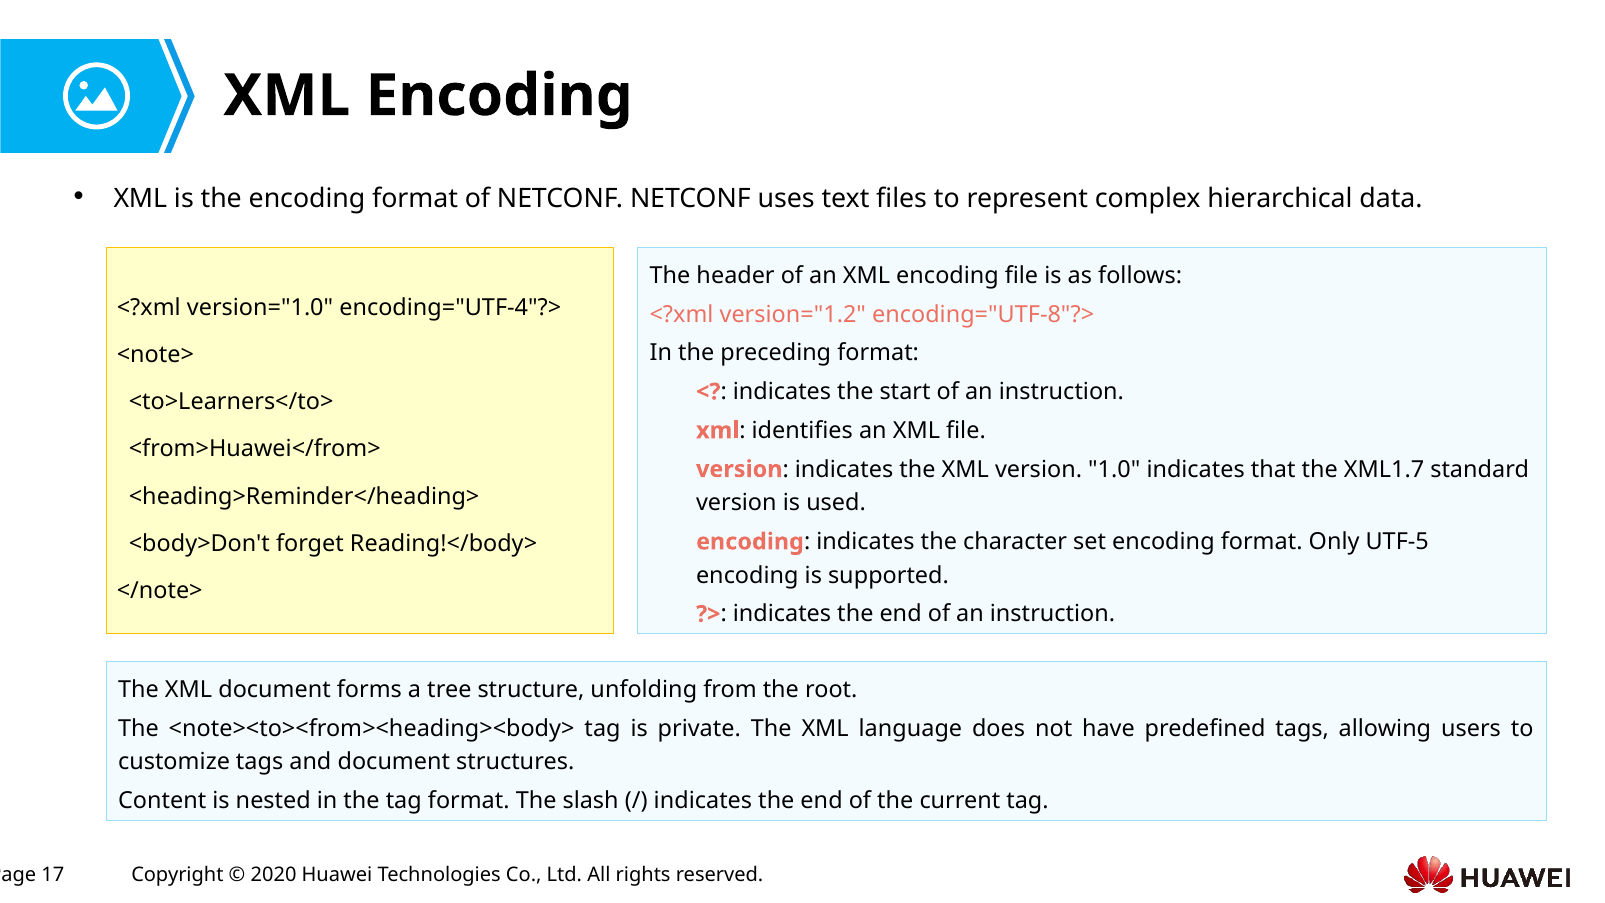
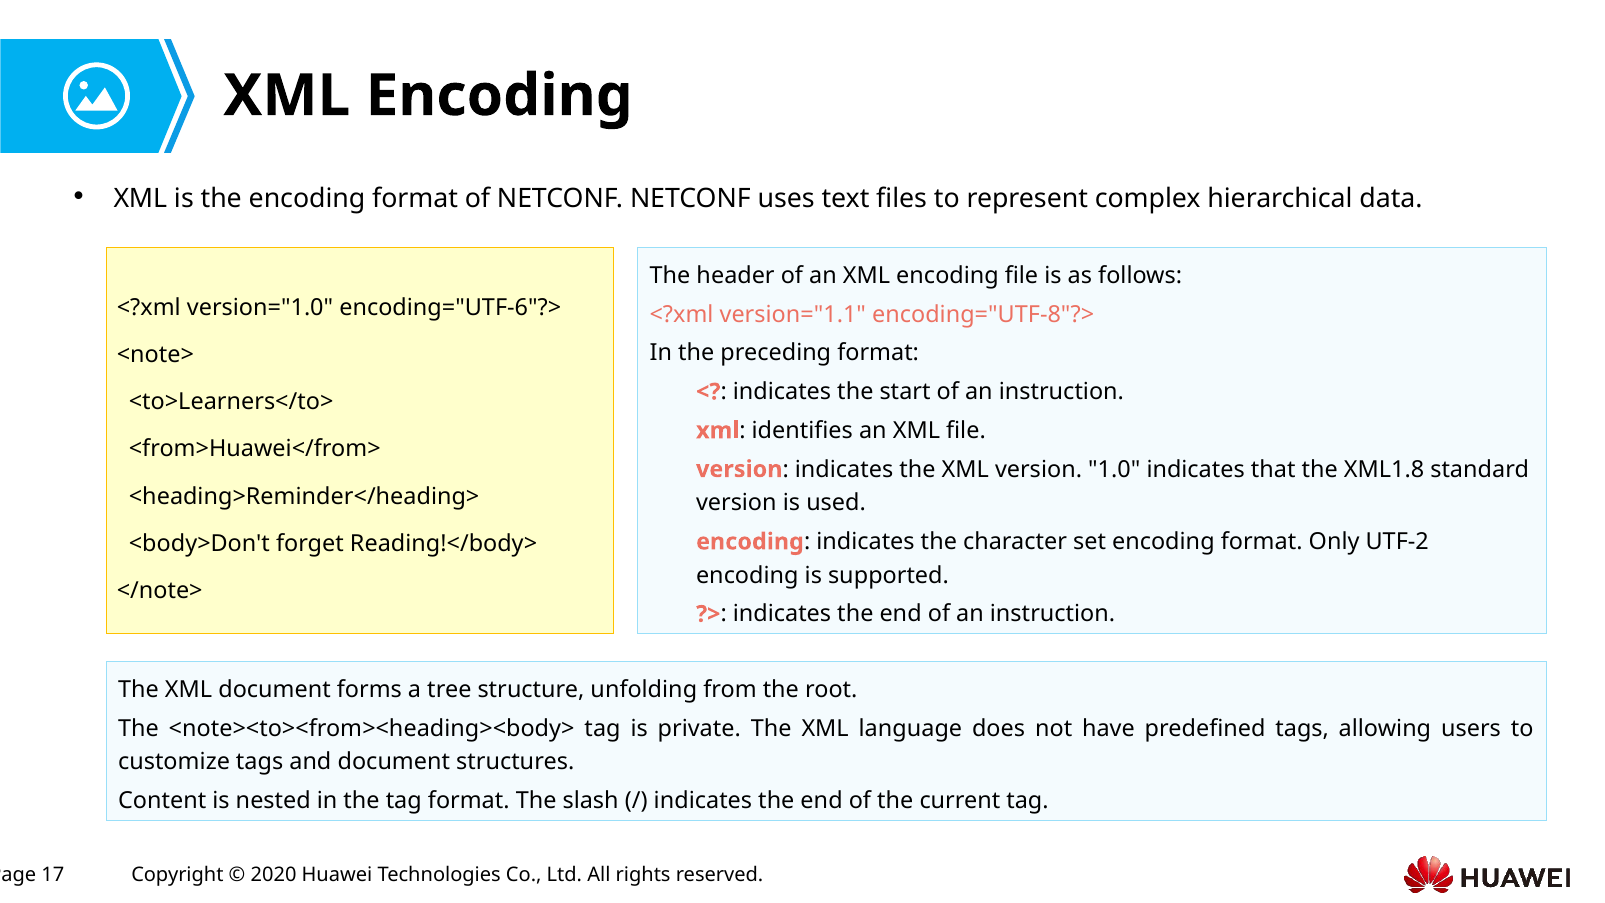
encoding="UTF-4"?>: encoding="UTF-4"?> -> encoding="UTF-6"?>
version="1.2: version="1.2 -> version="1.1
XML1.7: XML1.7 -> XML1.8
UTF-5: UTF-5 -> UTF-2
